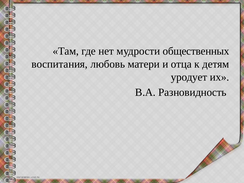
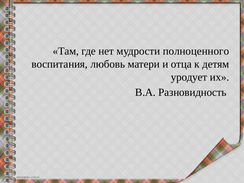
общественных: общественных -> полноценного
